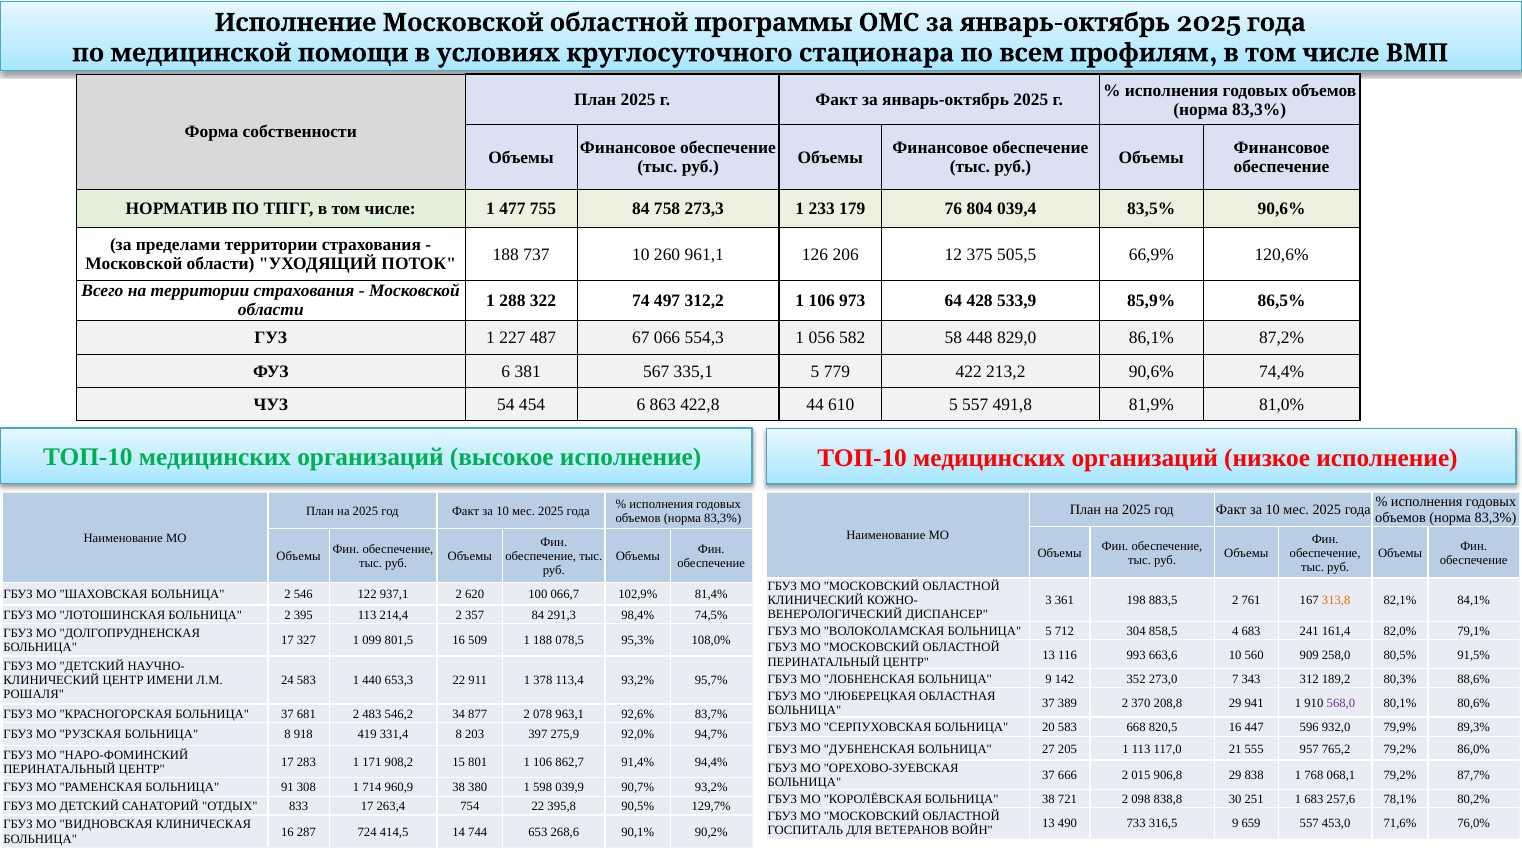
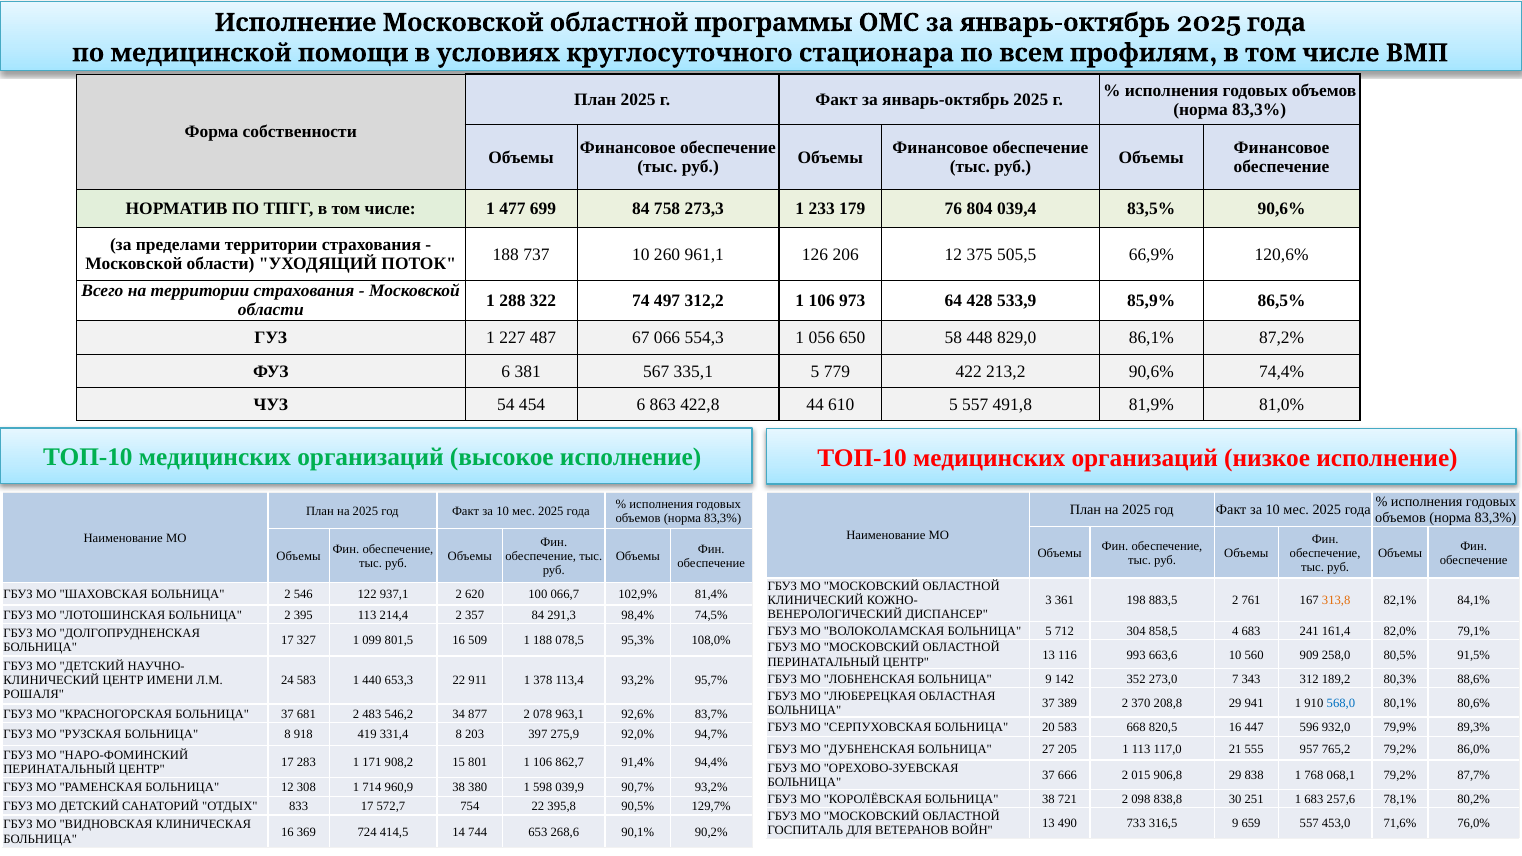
755: 755 -> 699
582: 582 -> 650
568,0 colour: purple -> blue
БОЛЬНИЦА 91: 91 -> 12
263,4: 263,4 -> 572,7
287: 287 -> 369
